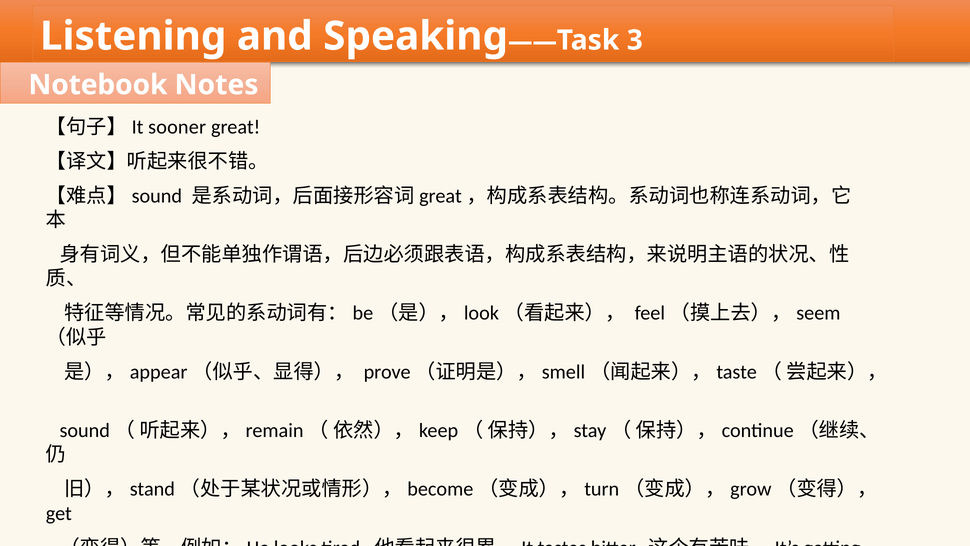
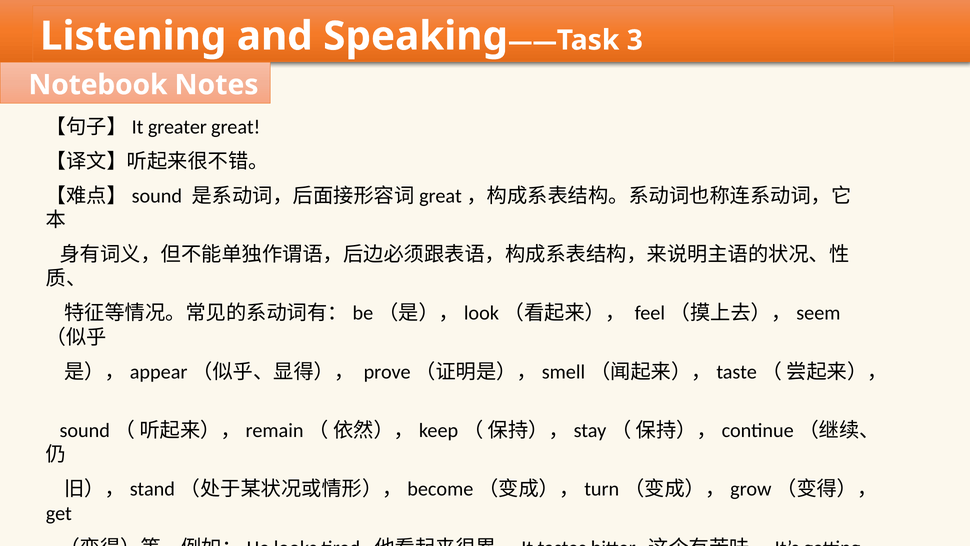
sooner: sooner -> greater
